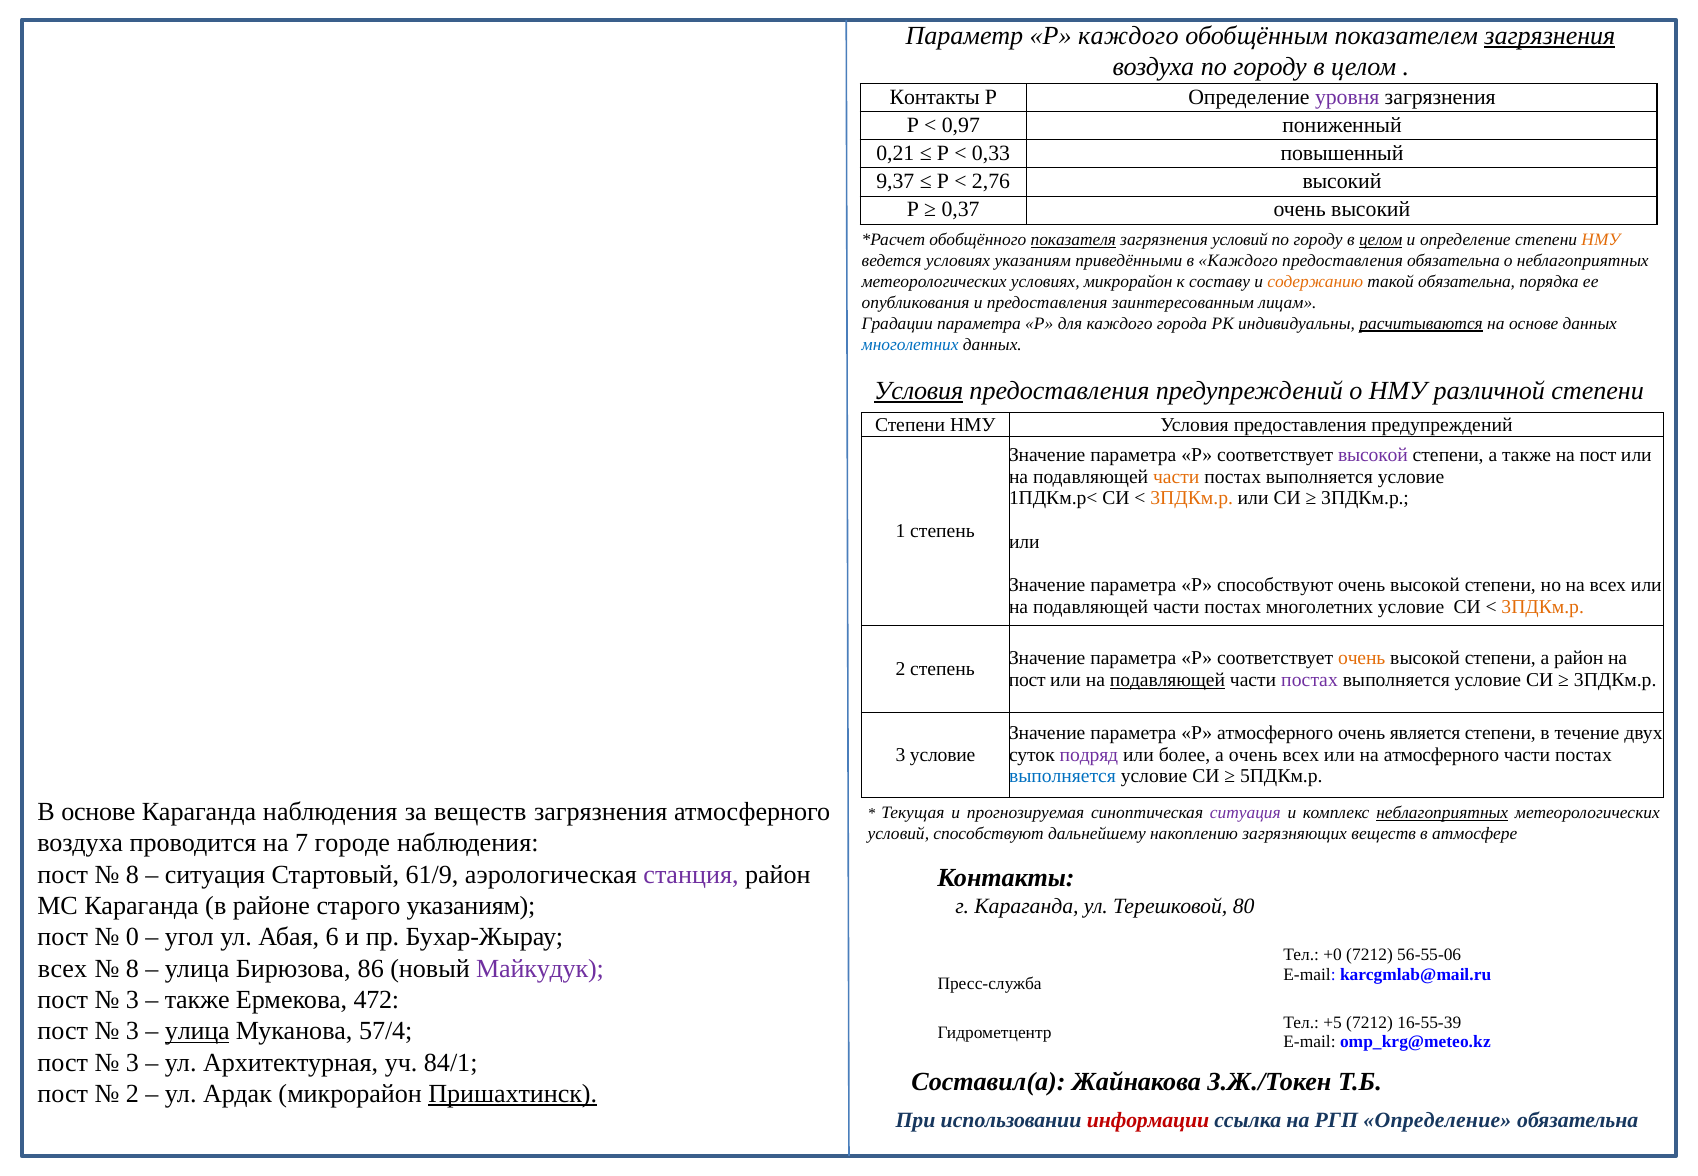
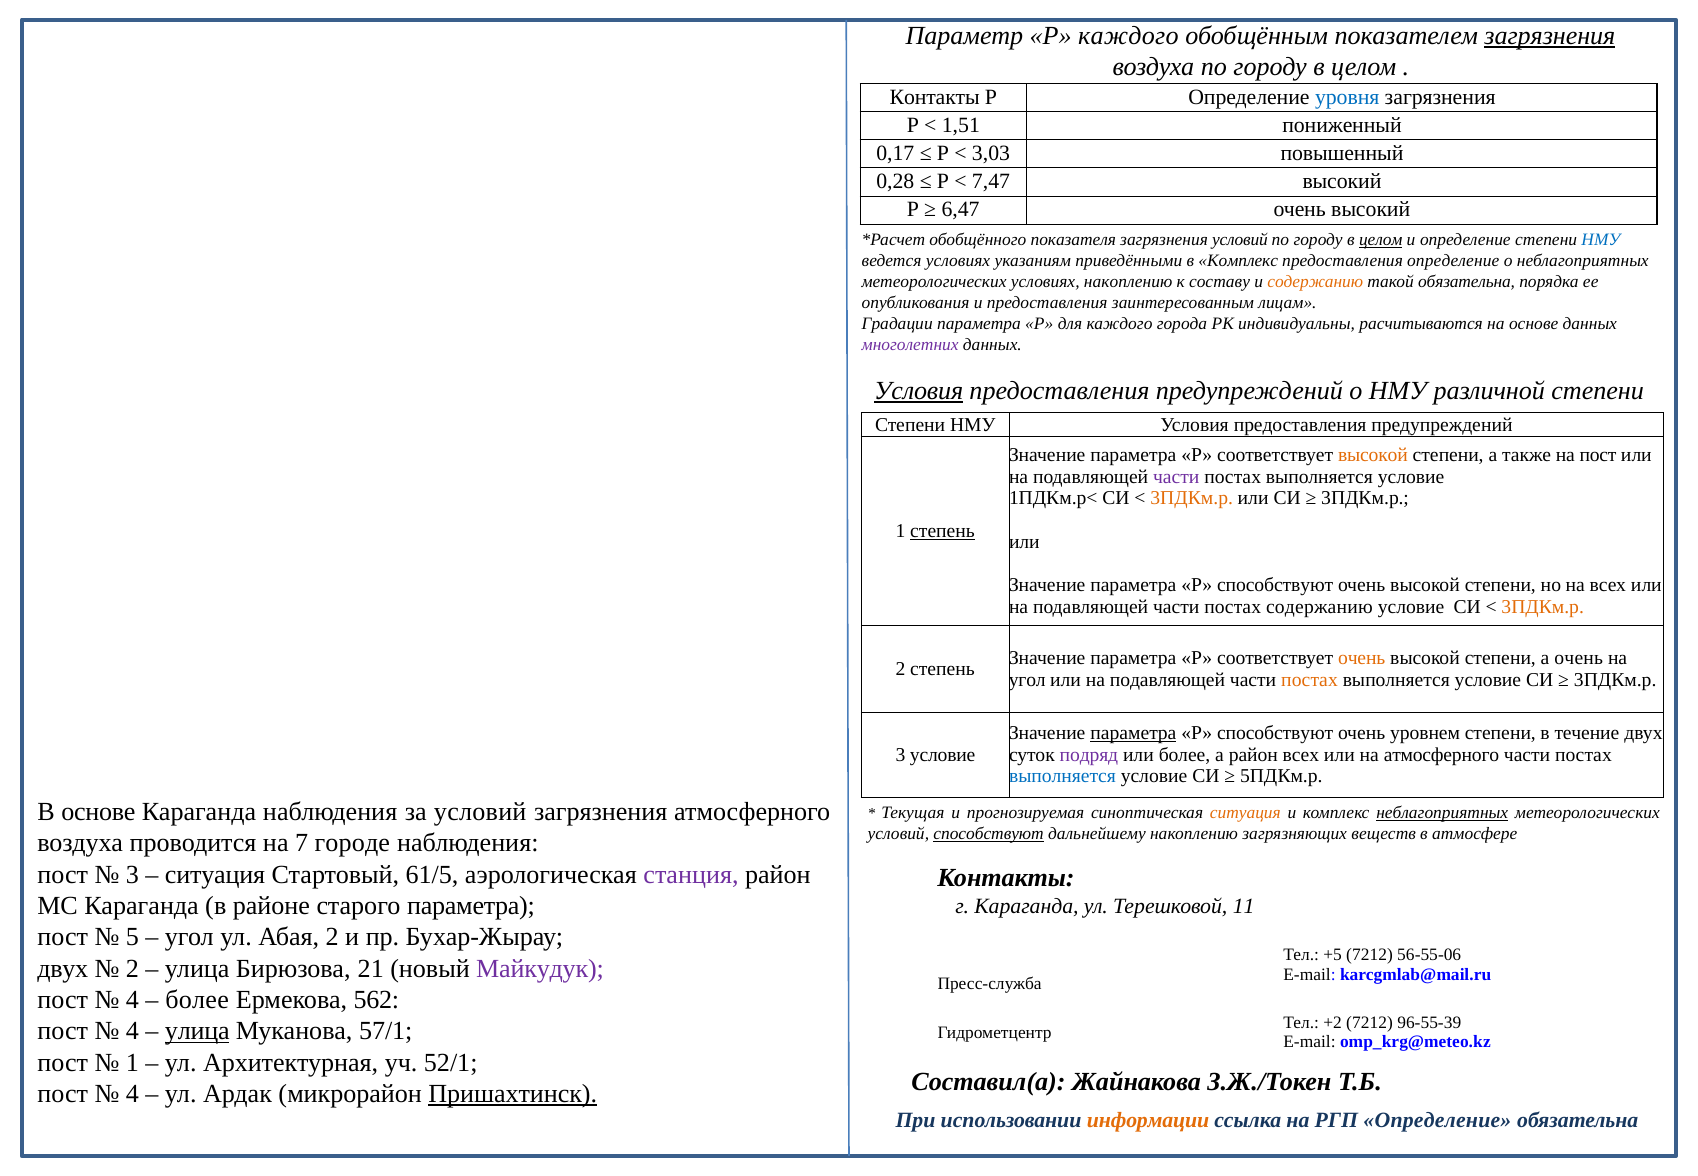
уровня colour: purple -> blue
0,97: 0,97 -> 1,51
0,21: 0,21 -> 0,17
0,33: 0,33 -> 3,03
9,37: 9,37 -> 0,28
2,76: 2,76 -> 7,47
0,37: 0,37 -> 6,47
показателя underline: present -> none
НМУ at (1601, 240) colour: orange -> blue
в Каждого: Каждого -> Комплекс
предоставления обязательна: обязательна -> определение
условиях микрорайон: микрорайон -> накоплению
расчитываются underline: present -> none
многолетних at (910, 344) colour: blue -> purple
высокой at (1373, 455) colour: purple -> orange
части at (1176, 477) colour: orange -> purple
степень at (943, 531) underline: none -> present
постах многолетних: многолетних -> содержанию
а район: район -> очень
пост at (1027, 679): пост -> угол
подавляющей at (1167, 679) underline: present -> none
постах at (1310, 679) colour: purple -> orange
параметра at (1133, 733) underline: none -> present
атмосферного at (1275, 733): атмосферного -> способствуют
является: является -> уровнем
а очень: очень -> район
за веществ: веществ -> условий
ситуация at (1245, 813) colour: purple -> orange
способствуют at (989, 834) underline: none -> present
8 at (132, 874): 8 -> 3
61/9: 61/9 -> 61/5
старого указаниям: указаниям -> параметра
80: 80 -> 11
0: 0 -> 5
Абая 6: 6 -> 2
+0: +0 -> +5
всех at (63, 968): всех -> двух
8 at (132, 968): 8 -> 2
86: 86 -> 21
3 at (132, 1000): 3 -> 4
также at (197, 1000): также -> более
472: 472 -> 562
+5: +5 -> +2
16-55-39: 16-55-39 -> 96-55-39
3 at (132, 1031): 3 -> 4
57/4: 57/4 -> 57/1
3 at (132, 1062): 3 -> 1
84/1: 84/1 -> 52/1
2 at (132, 1094): 2 -> 4
информации colour: red -> orange
